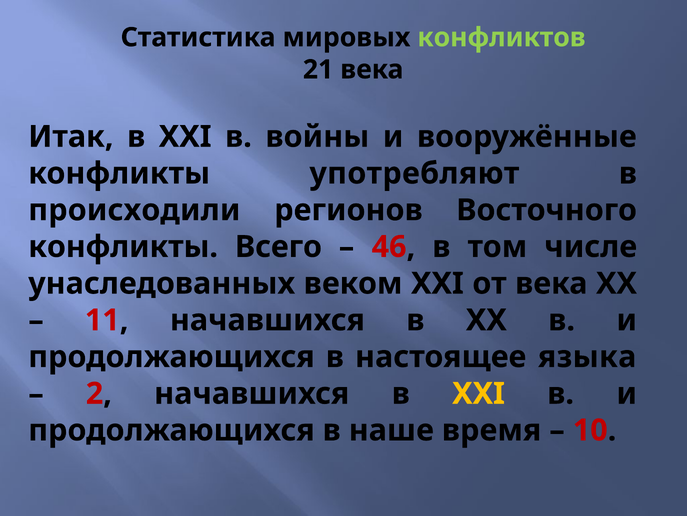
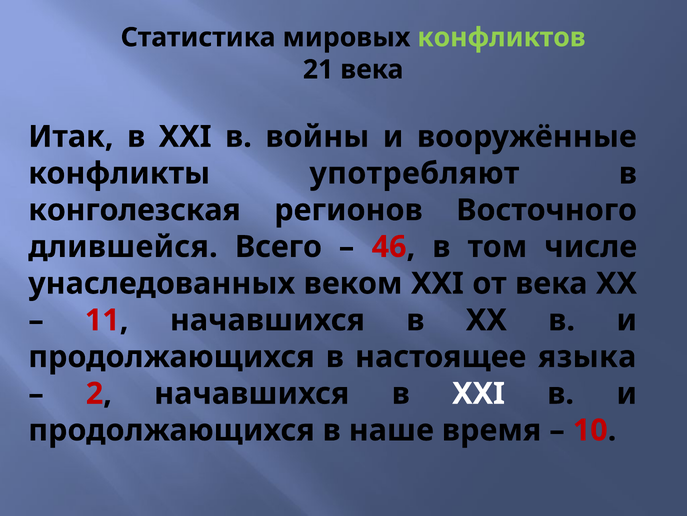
происходили: происходили -> конголезская
конфликты at (123, 246): конфликты -> длившейся
XXI at (479, 393) colour: yellow -> white
